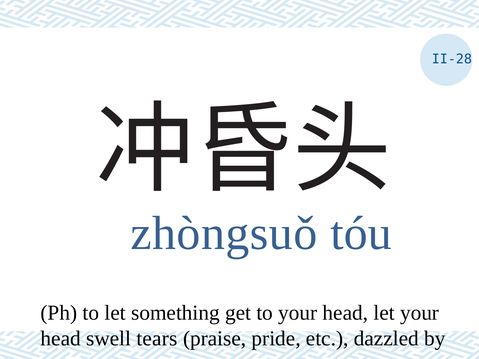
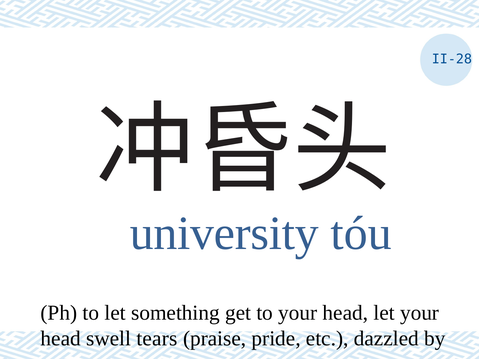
zhòngsuǒ: zhòngsuǒ -> university
